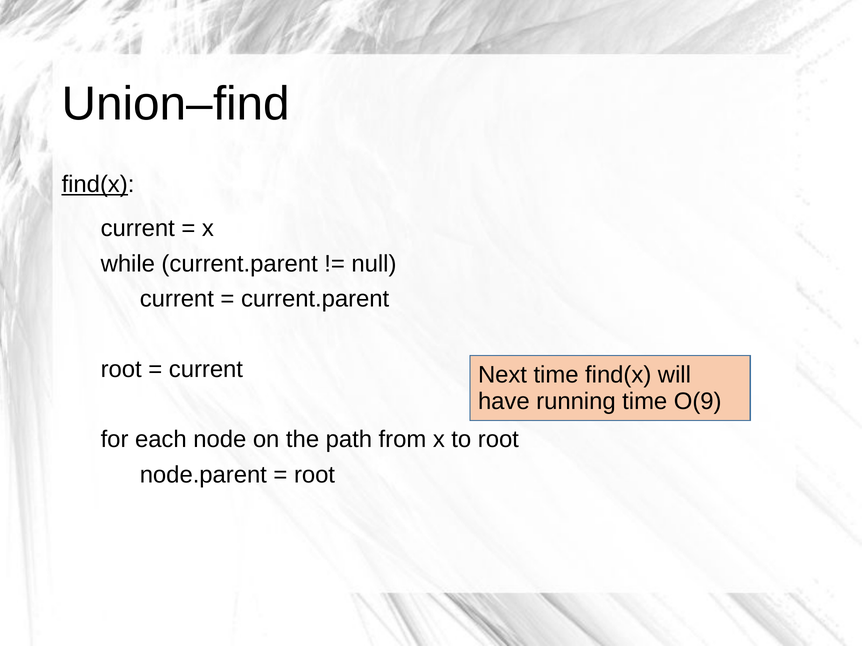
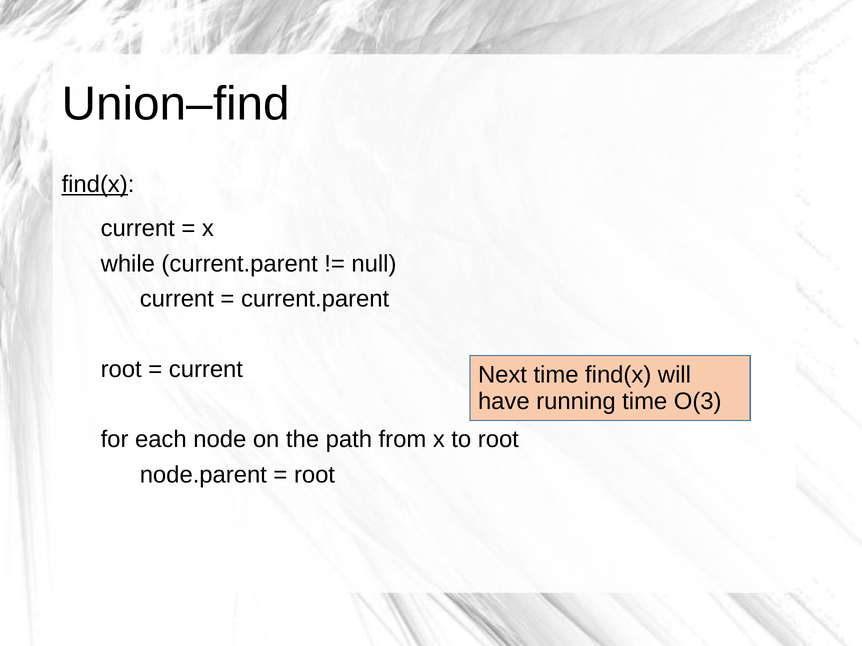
O(9: O(9 -> O(3
